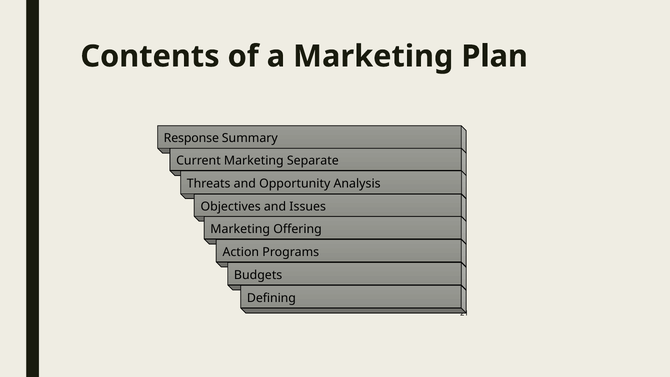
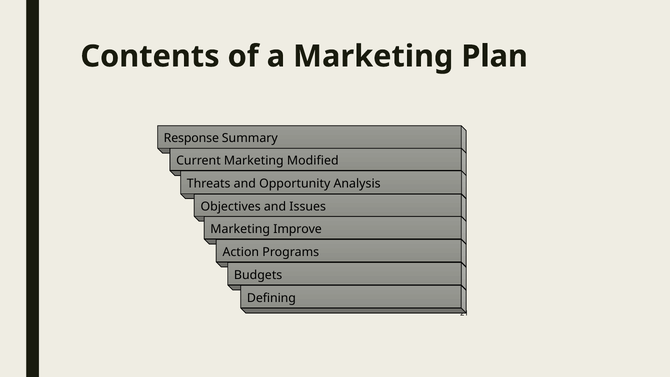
Separate: Separate -> Modified
Offering: Offering -> Improve
